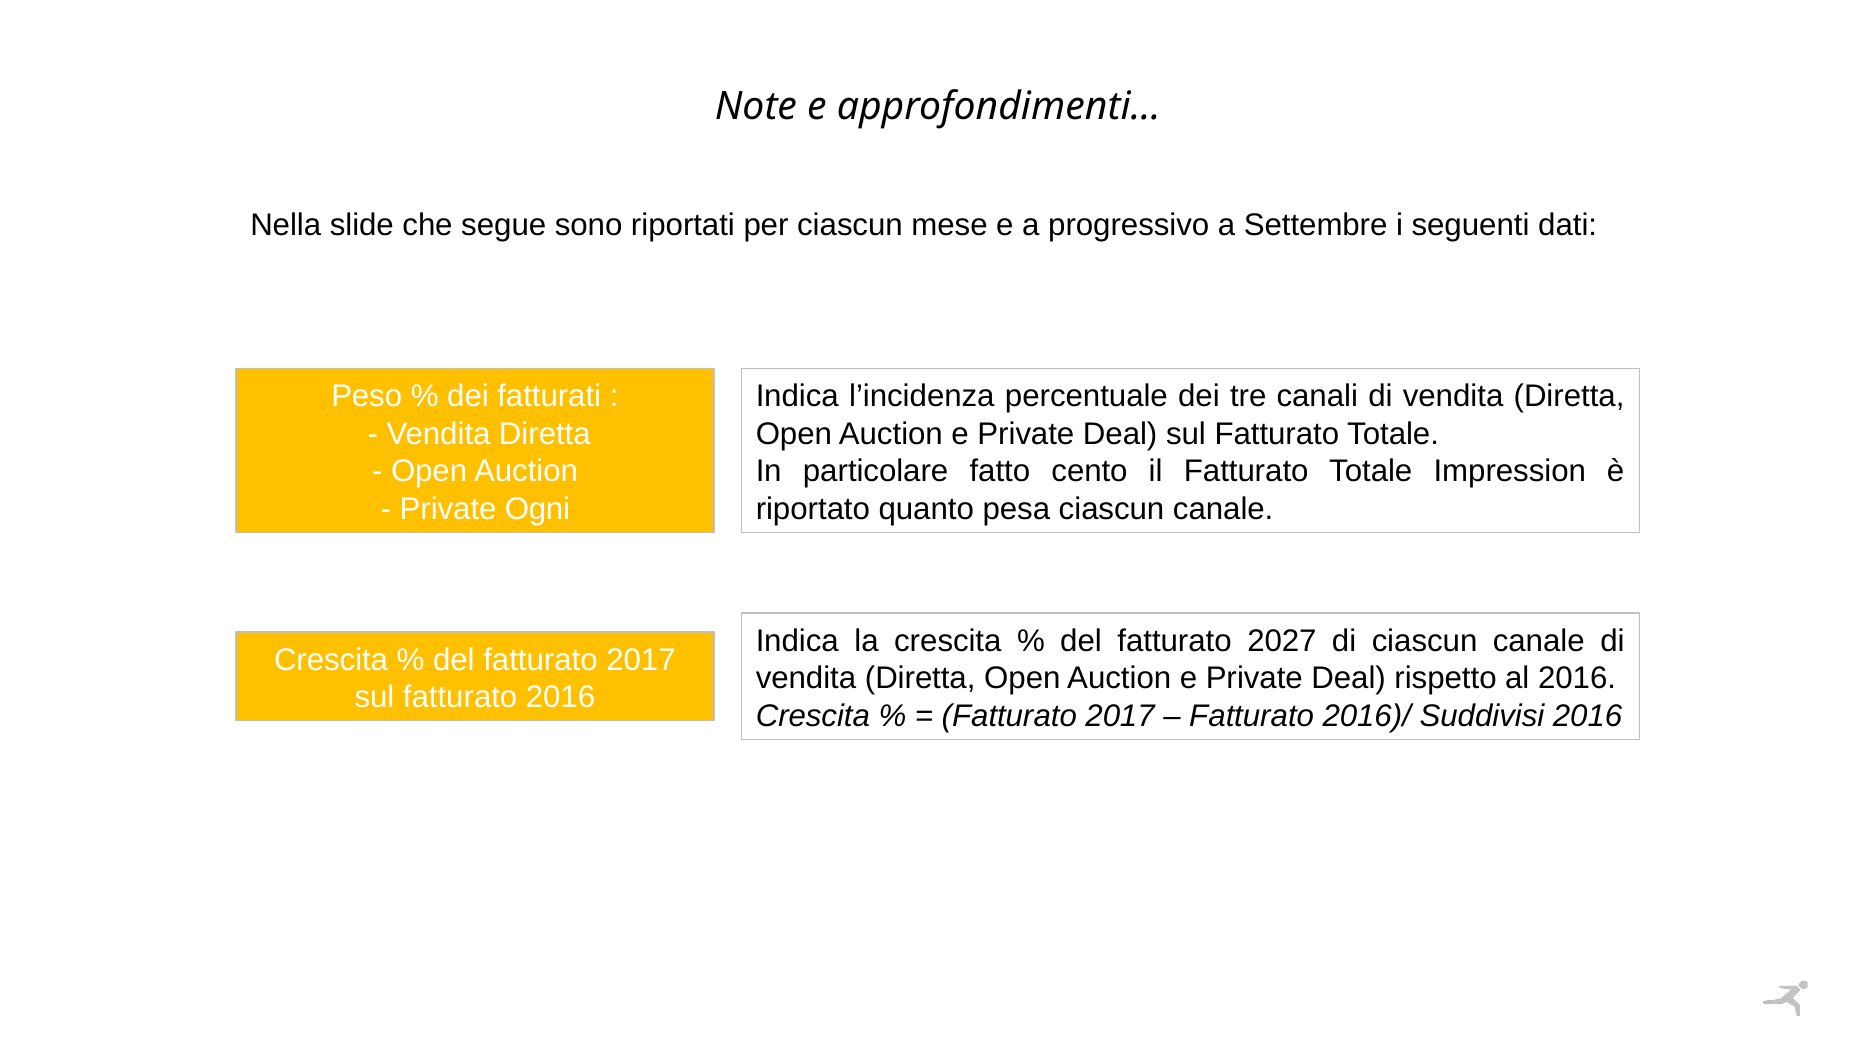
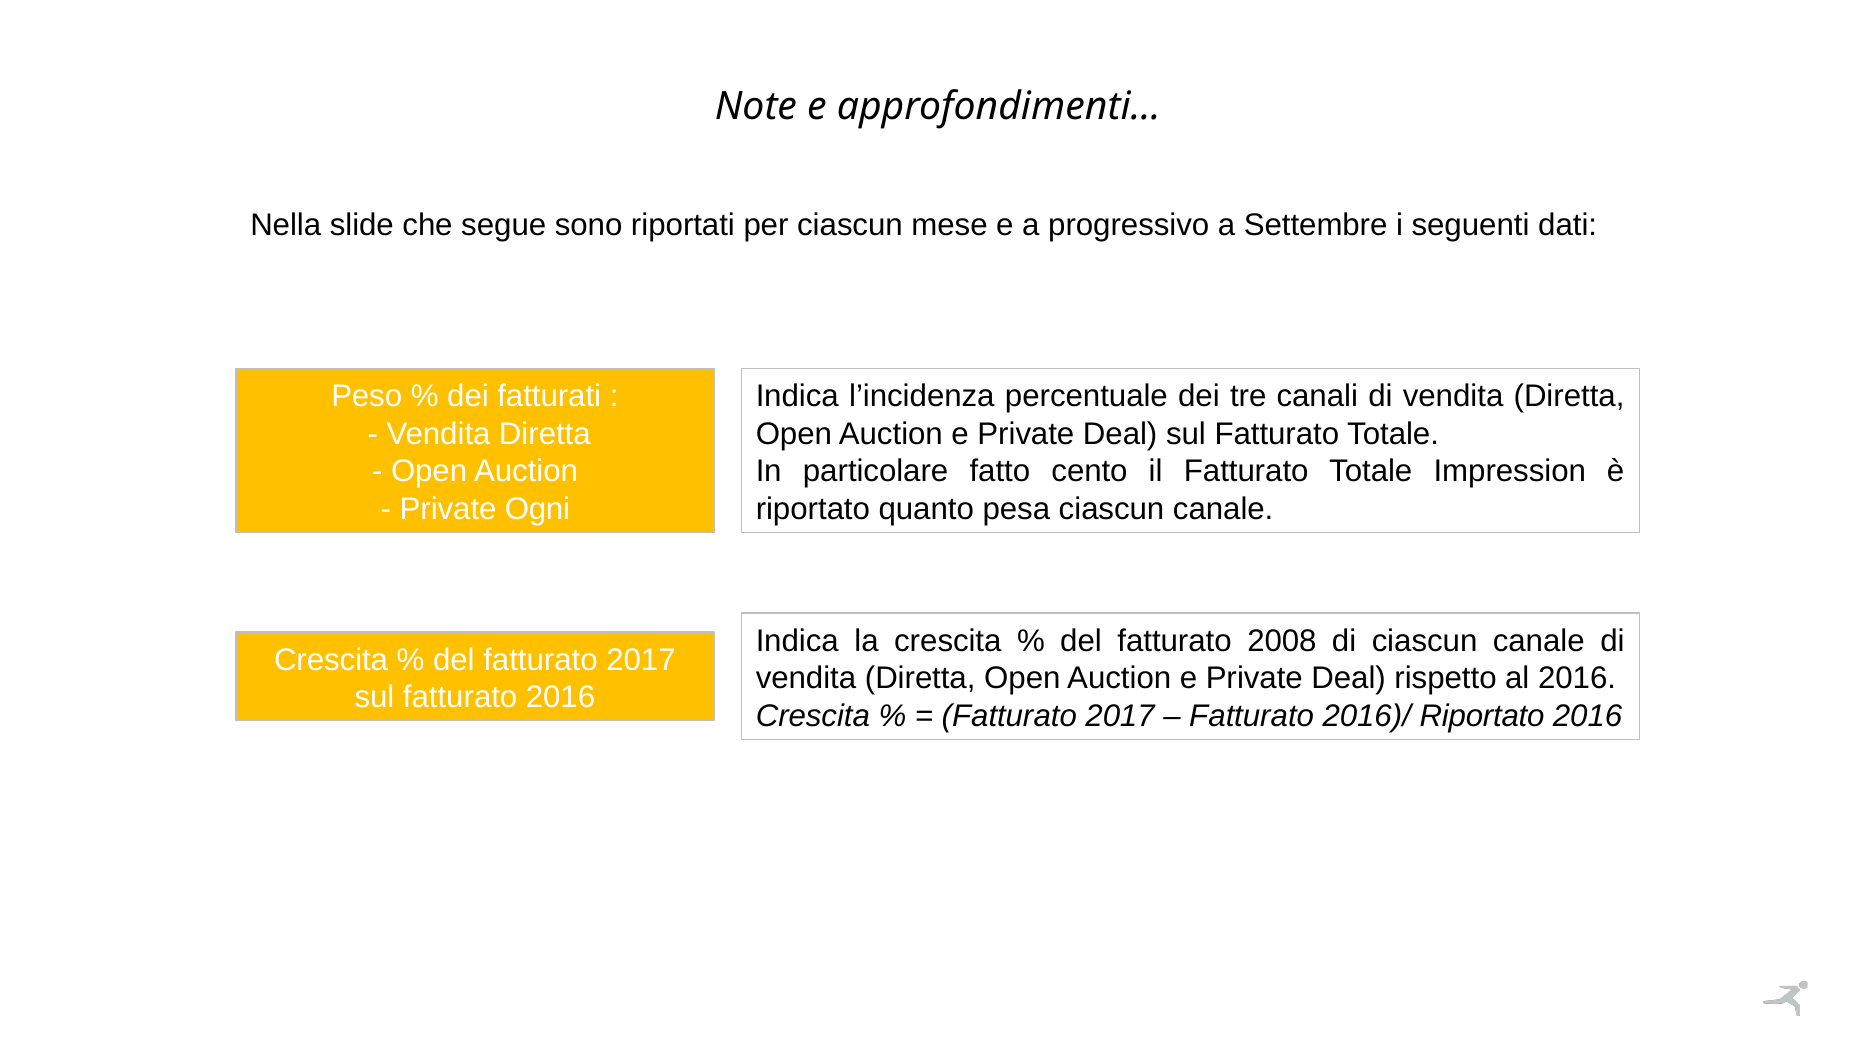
2027: 2027 -> 2008
2016)/ Suddivisi: Suddivisi -> Riportato
